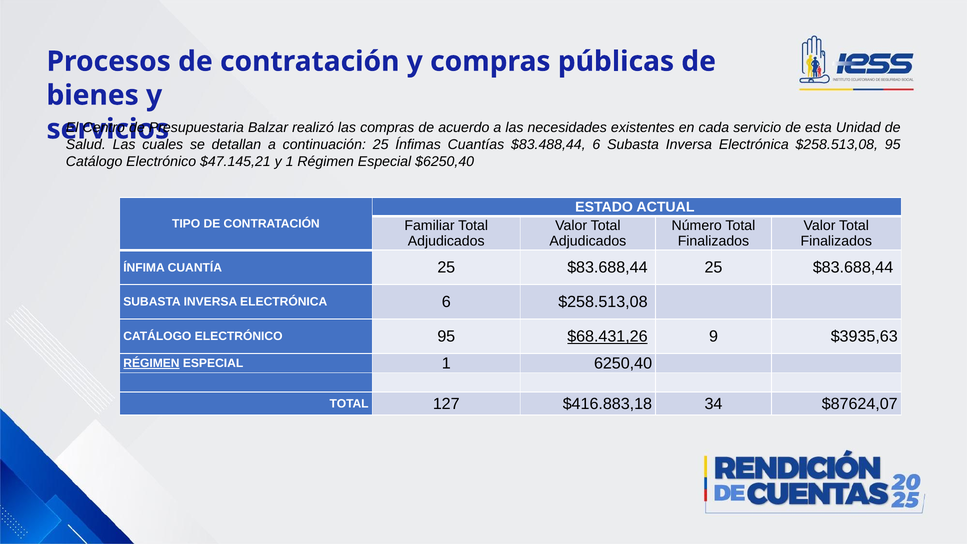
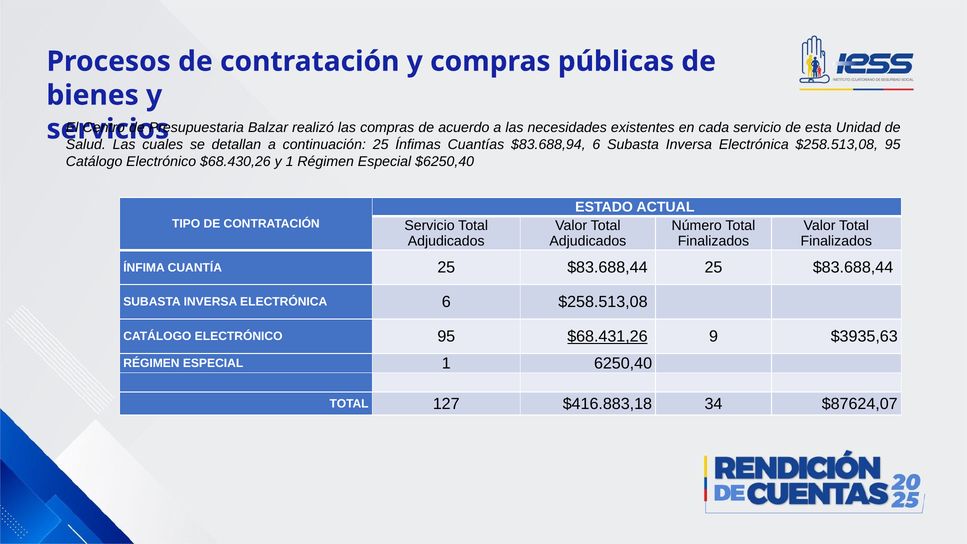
$83.488,44: $83.488,44 -> $83.688,94
$47.145,21: $47.145,21 -> $68.430,26
Familiar at (430, 225): Familiar -> Servicio
RÉGIMEN at (151, 363) underline: present -> none
